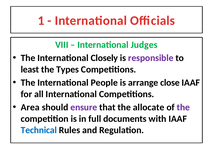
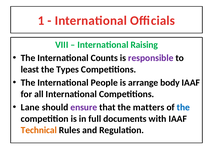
Judges: Judges -> Raising
Closely: Closely -> Counts
close: close -> body
Area: Area -> Lane
allocate: allocate -> matters
the at (183, 107) colour: purple -> blue
Technical colour: blue -> orange
